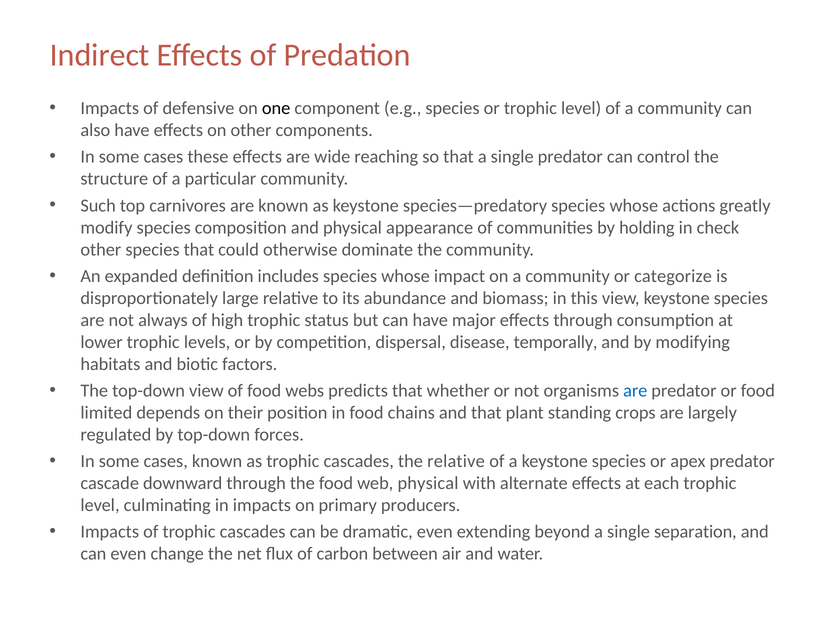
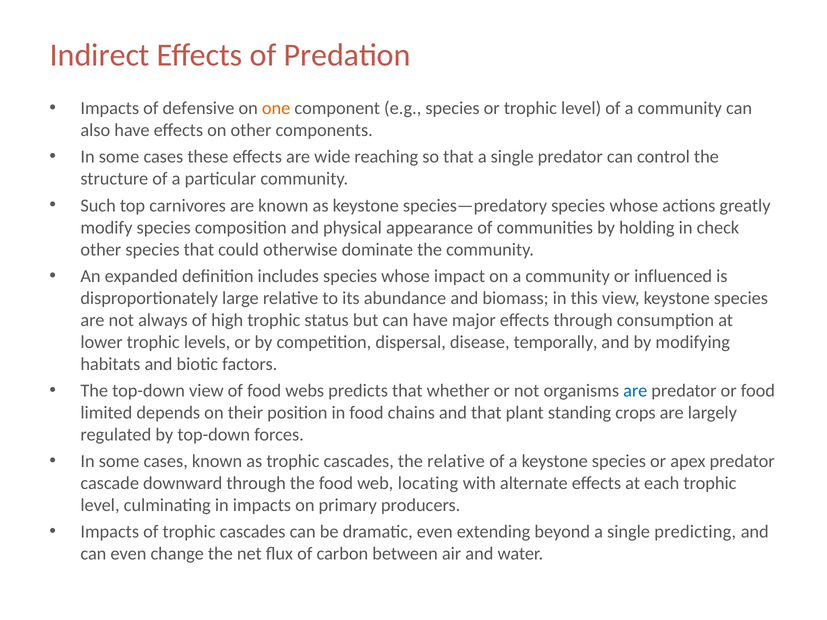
one colour: black -> orange
categorize: categorize -> influenced
web physical: physical -> locating
separation: separation -> predicting
